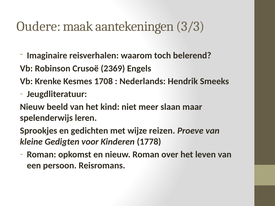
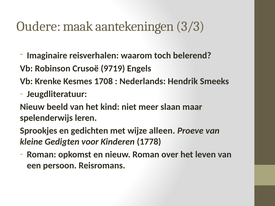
2369: 2369 -> 9719
reizen: reizen -> alleen
